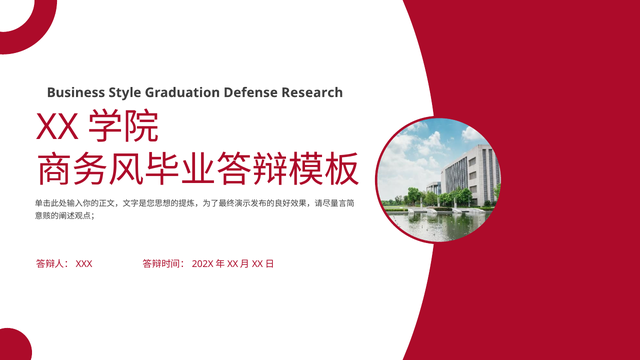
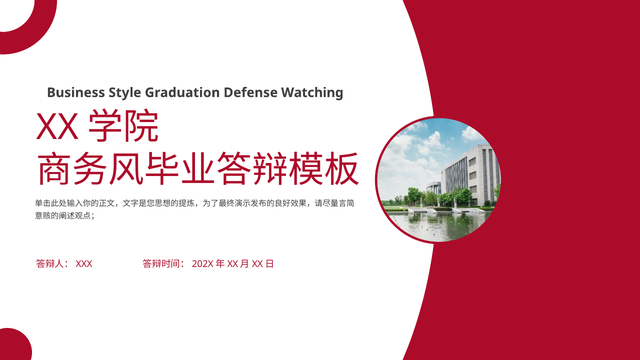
Research: Research -> Watching
